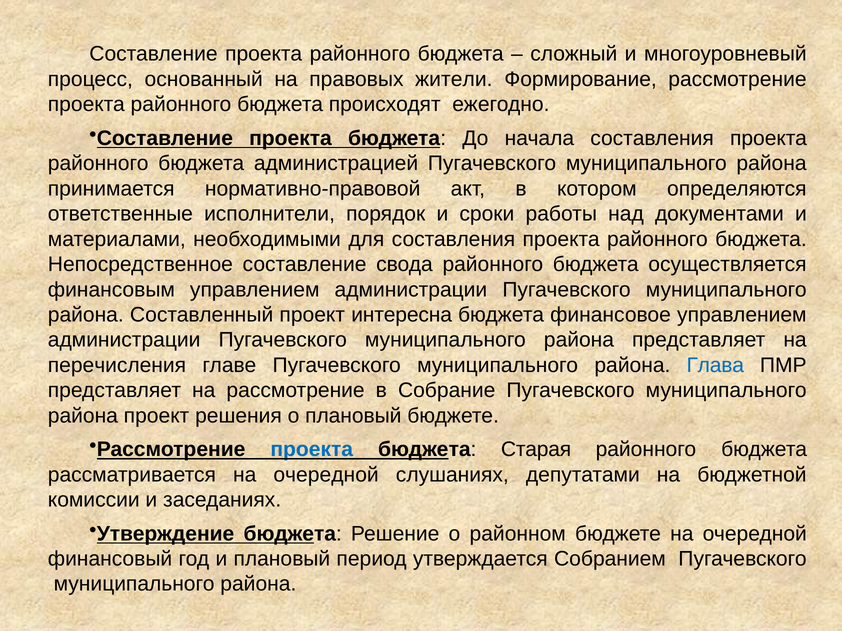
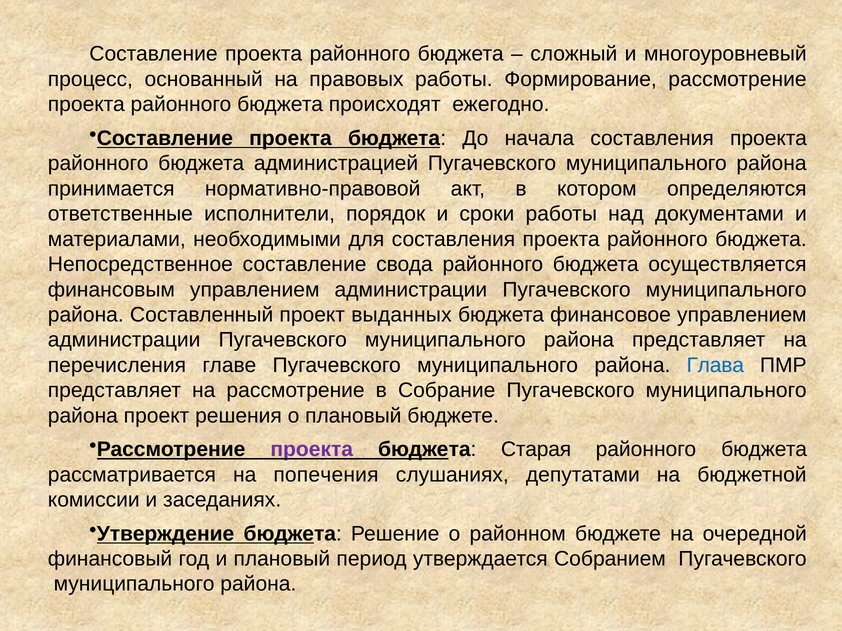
правовых жители: жители -> работы
интересна: интересна -> выданных
проекта at (312, 450) colour: blue -> purple
рассматривается на очередной: очередной -> попечения
